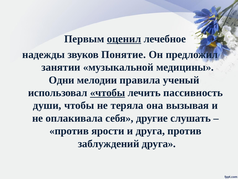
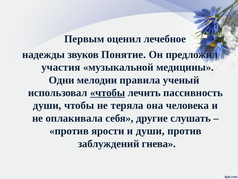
оценил underline: present -> none
занятии: занятии -> участия
вызывая: вызывая -> человека
и друга: друга -> души
заблуждений друга: друга -> гнева
